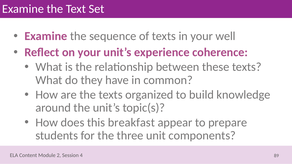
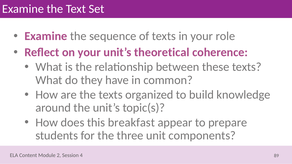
well: well -> role
experience: experience -> theoretical
